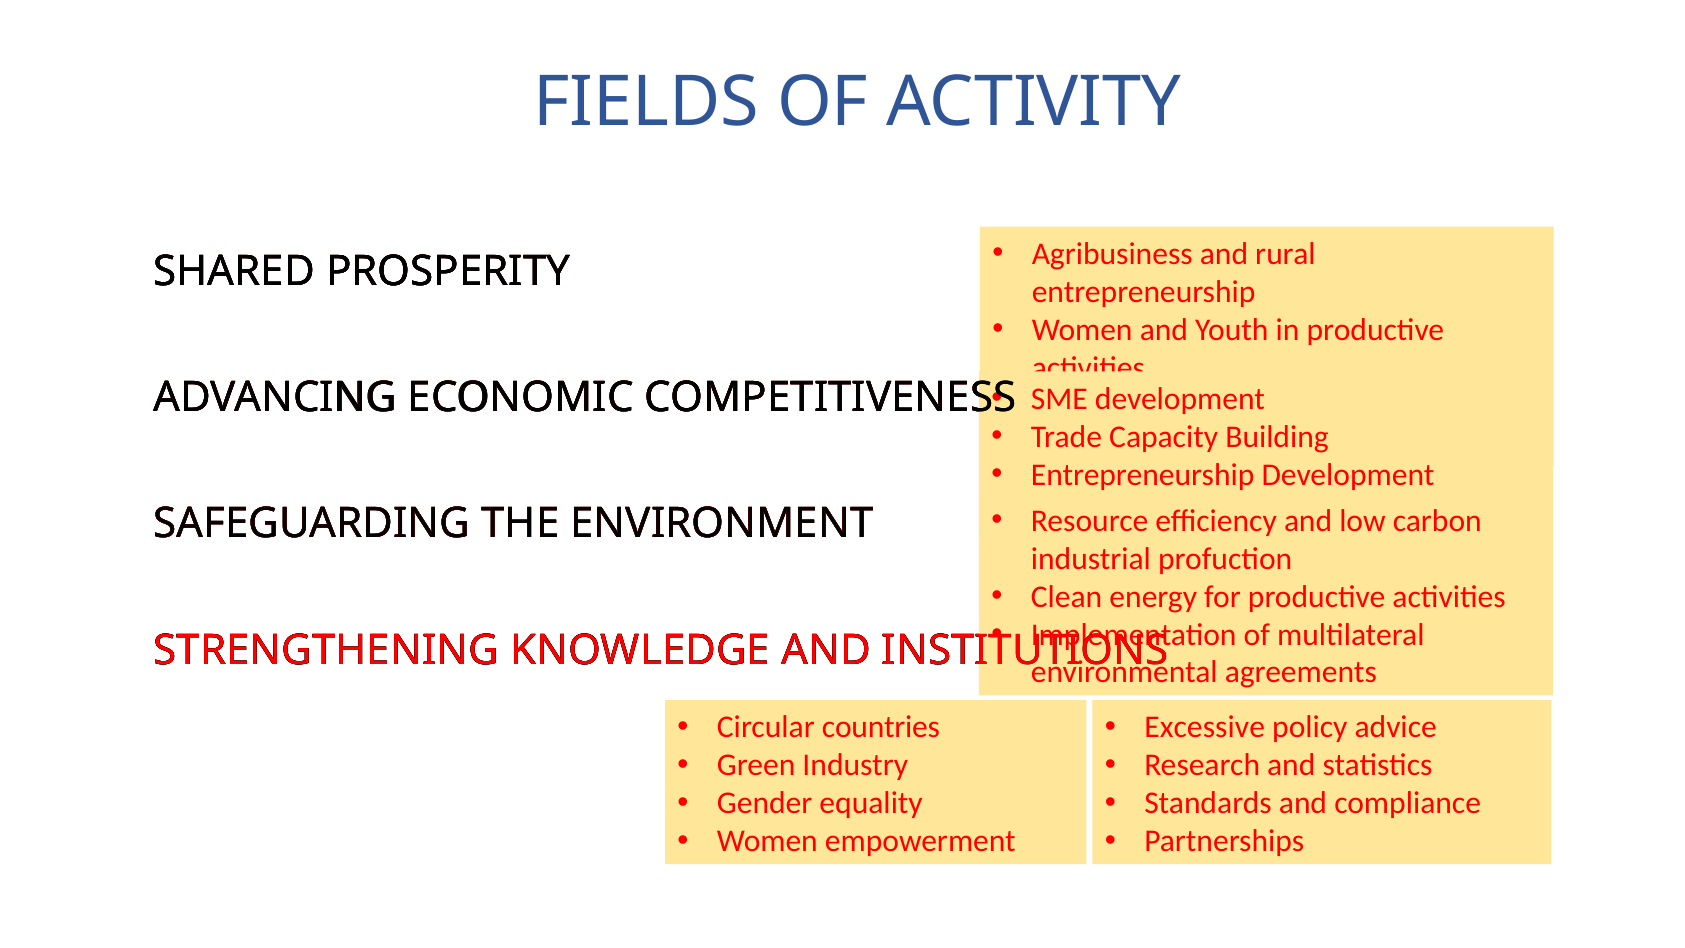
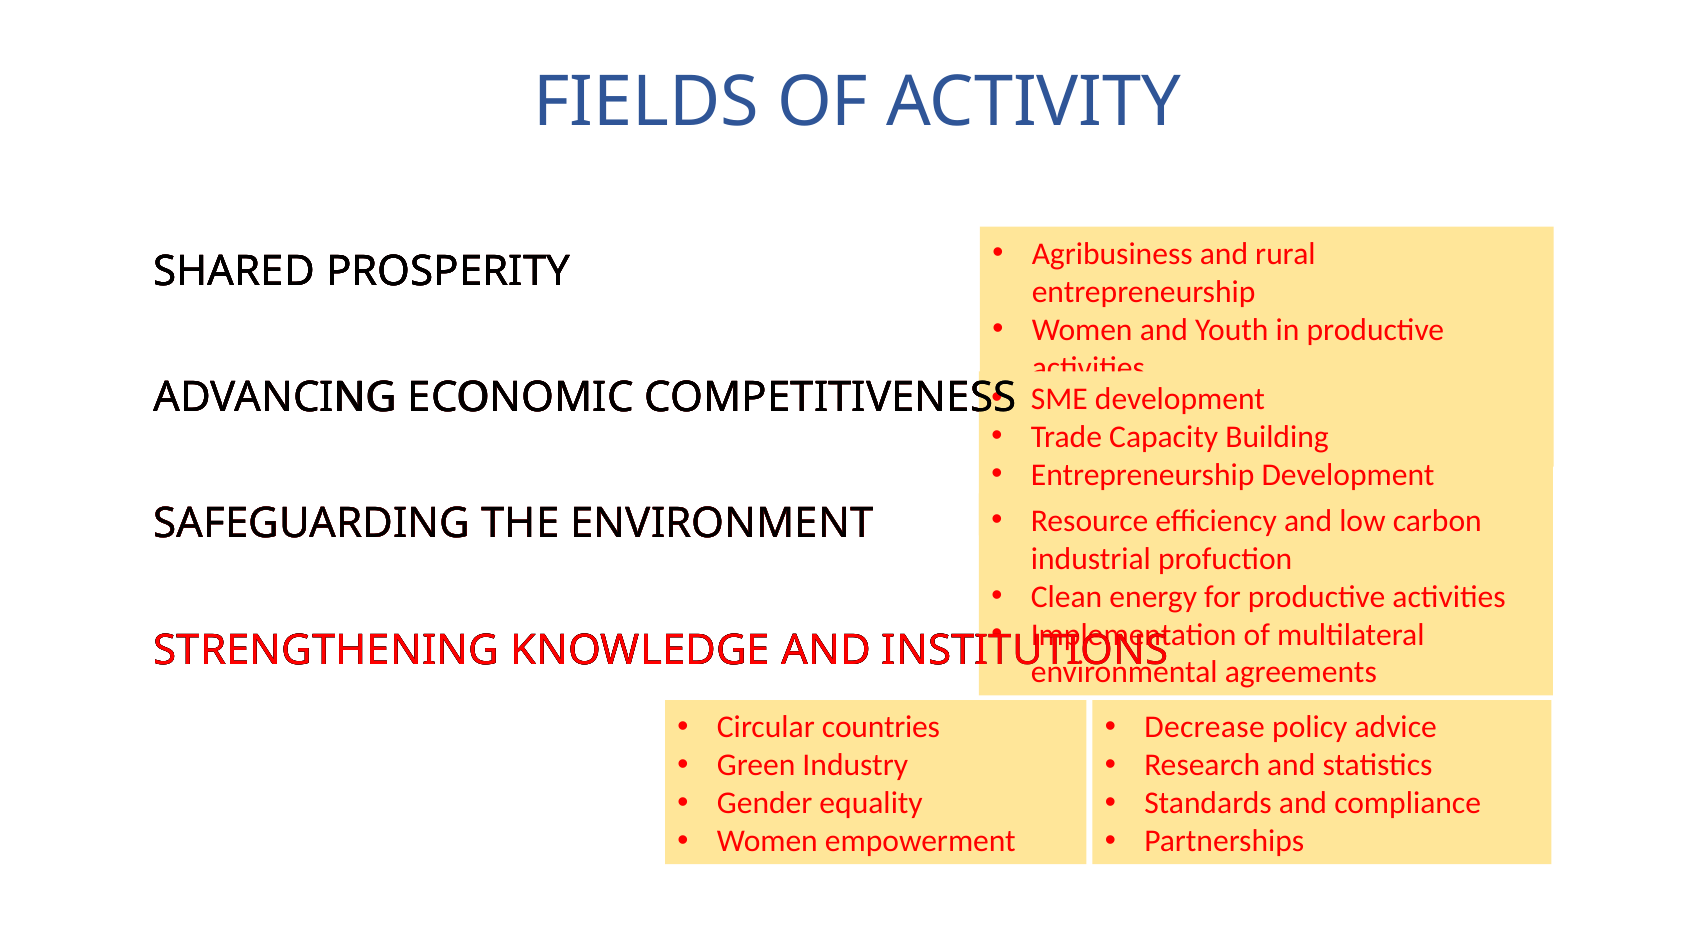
Excessive: Excessive -> Decrease
